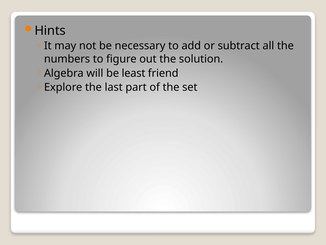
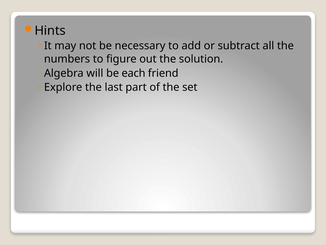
least: least -> each
